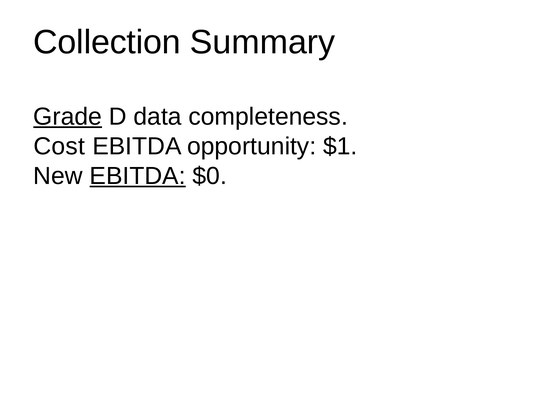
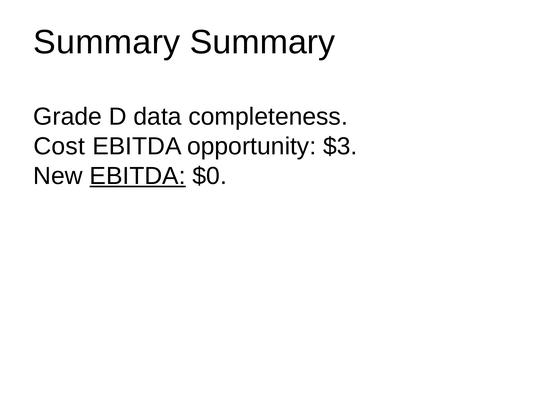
Collection at (107, 42): Collection -> Summary
Grade underline: present -> none
$1: $1 -> $3
